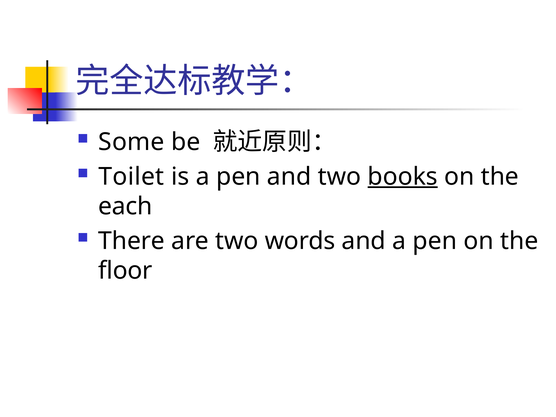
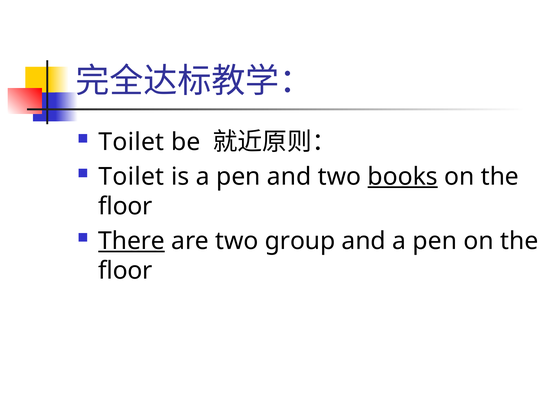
Some at (131, 142): Some -> Toilet
each at (125, 206): each -> floor
There underline: none -> present
words: words -> group
